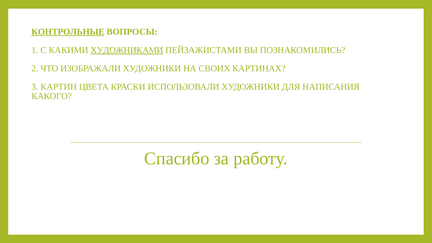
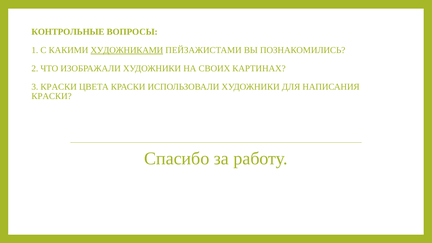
КОНТРОЛЬНЫЕ underline: present -> none
3 КАРТИН: КАРТИН -> КРАСКИ
КАКОГО at (52, 96): КАКОГО -> КРАСКИ
